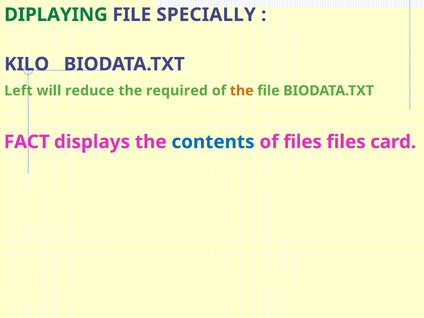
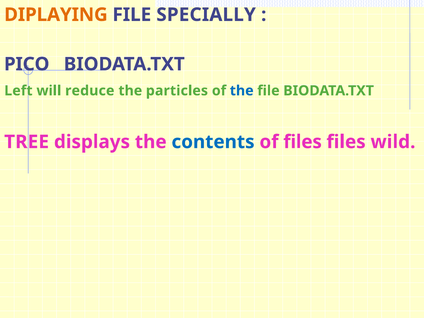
DIPLAYING colour: green -> orange
KILO: KILO -> PICO
required: required -> particles
the at (242, 91) colour: orange -> blue
FACT: FACT -> TREE
card: card -> wild
